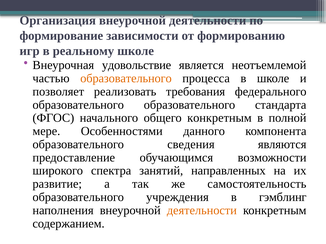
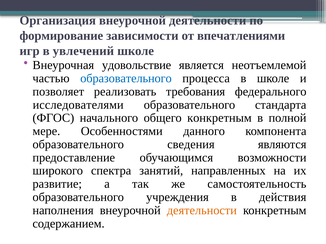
формированию: формированию -> впечатлениями
реальному: реальному -> увлечений
образовательного at (126, 79) colour: orange -> blue
образовательного at (78, 105): образовательного -> исследователями
гэмблинг: гэмблинг -> действия
